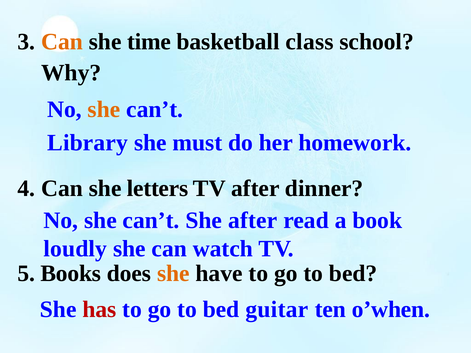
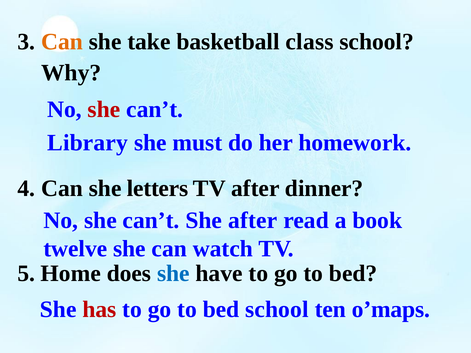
time: time -> take
she at (104, 109) colour: orange -> red
loudly: loudly -> twelve
Books: Books -> Home
she at (173, 273) colour: orange -> blue
bed guitar: guitar -> school
o’when: o’when -> o’maps
